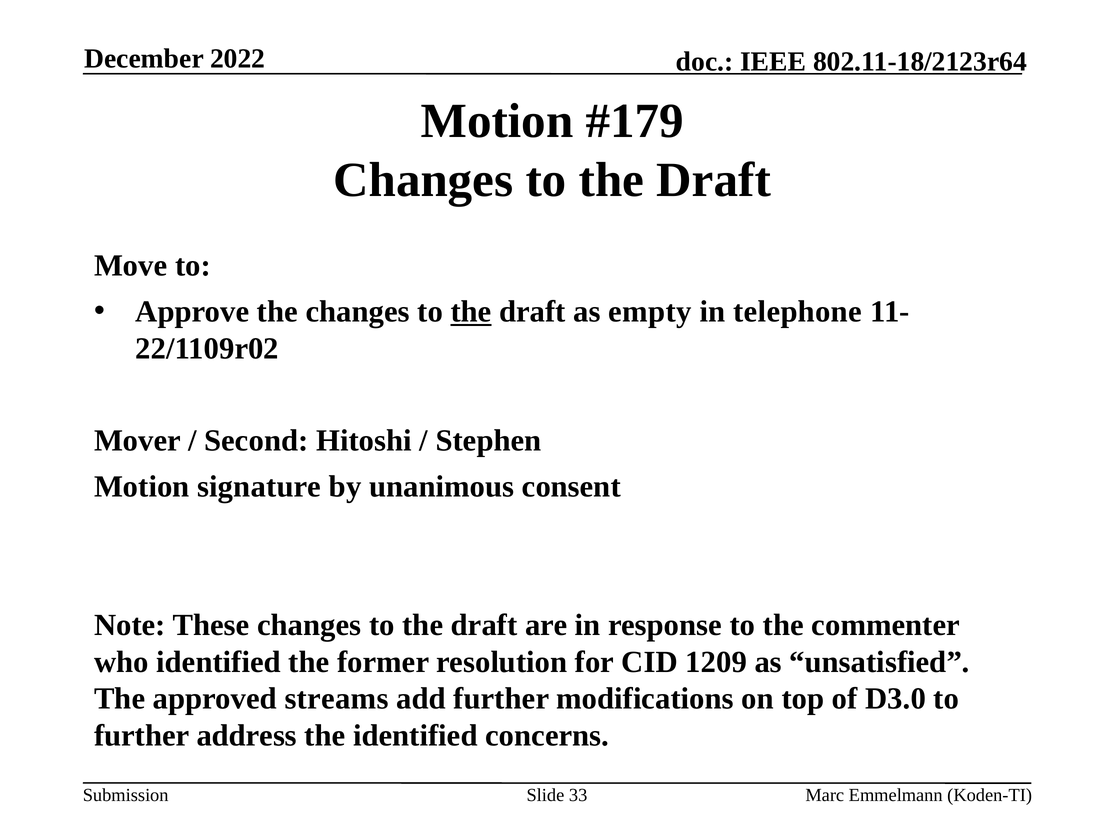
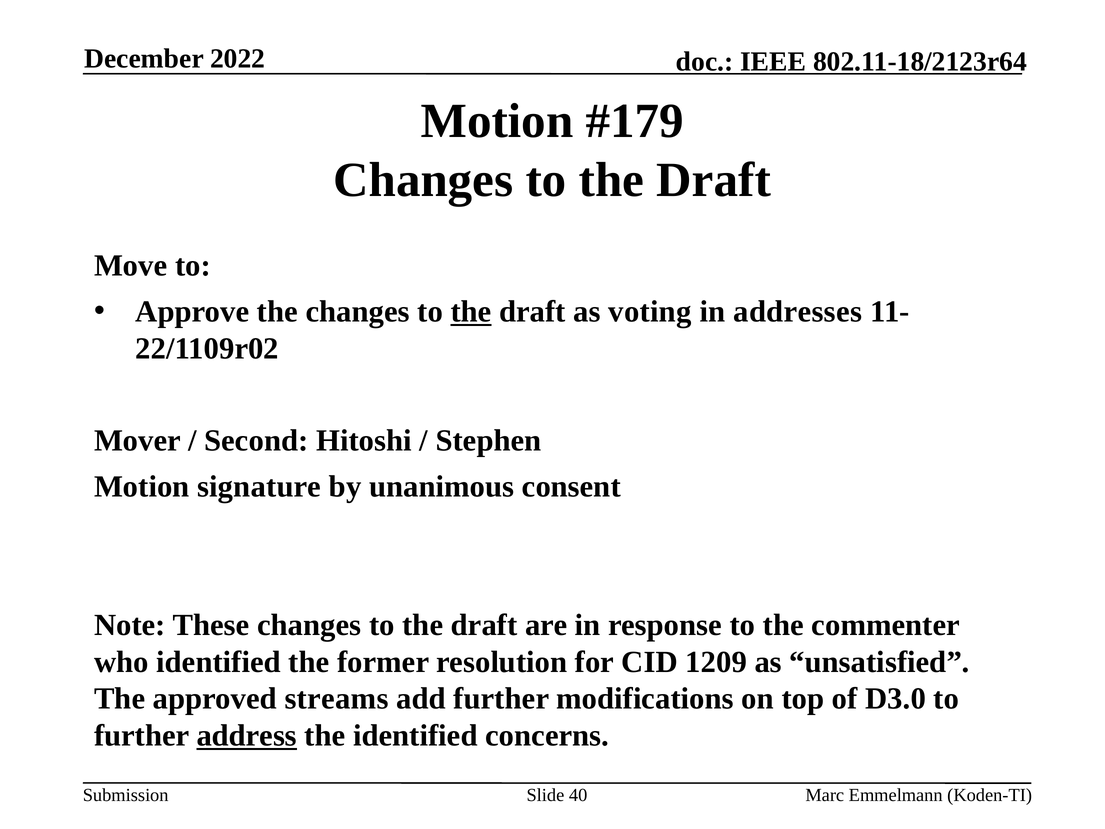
empty: empty -> voting
telephone: telephone -> addresses
address underline: none -> present
33: 33 -> 40
